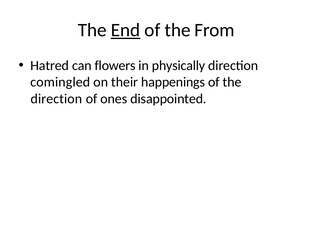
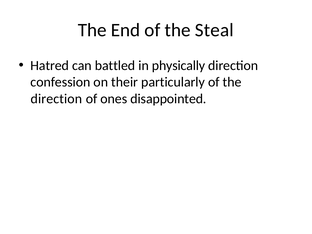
End underline: present -> none
From: From -> Steal
flowers: flowers -> battled
comingled: comingled -> confession
happenings: happenings -> particularly
